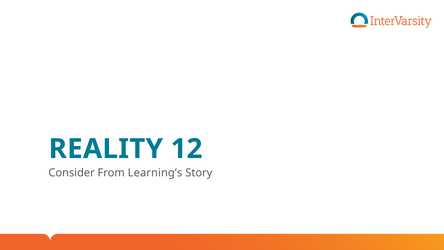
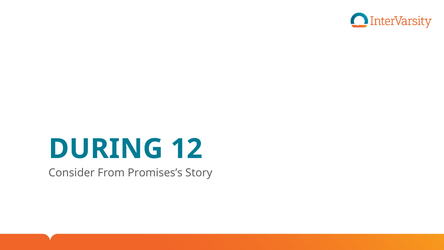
REALITY: REALITY -> DURING
Learning’s: Learning’s -> Promises’s
